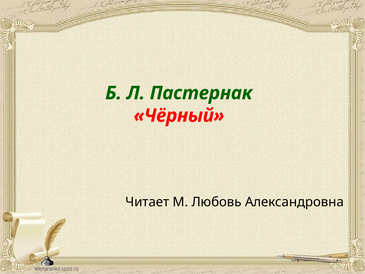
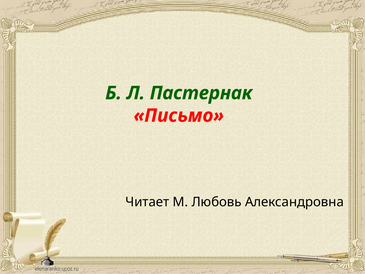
Чёрный: Чёрный -> Письмо
